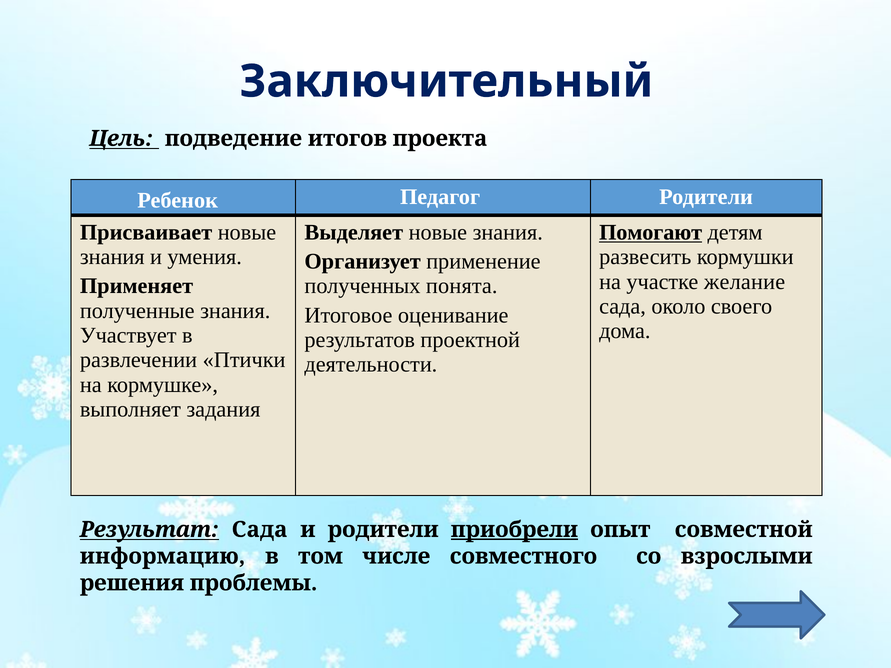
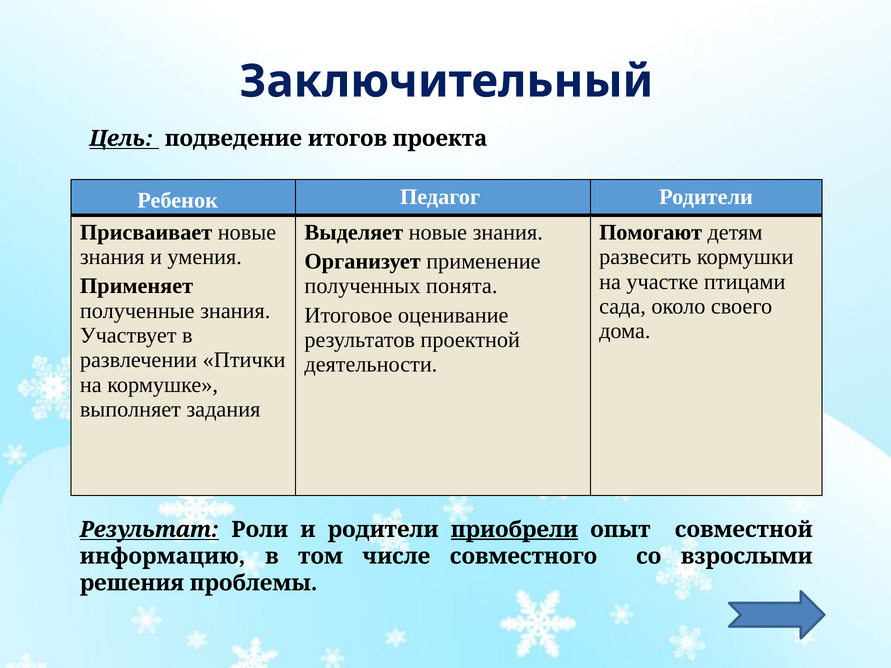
Помогают underline: present -> none
желание: желание -> птицами
Результат Сада: Сада -> Роли
